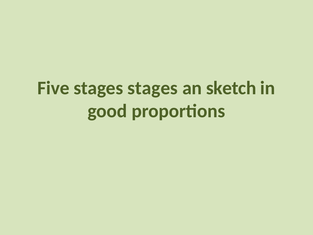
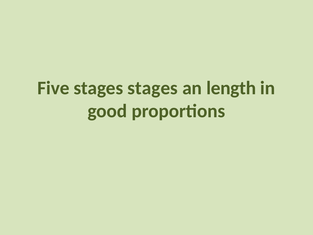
sketch: sketch -> length
